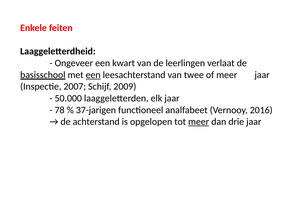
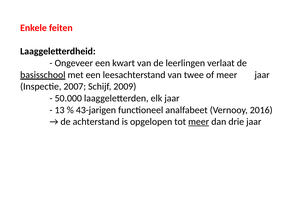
een at (93, 75) underline: present -> none
78: 78 -> 13
37-jarigen: 37-jarigen -> 43-jarigen
